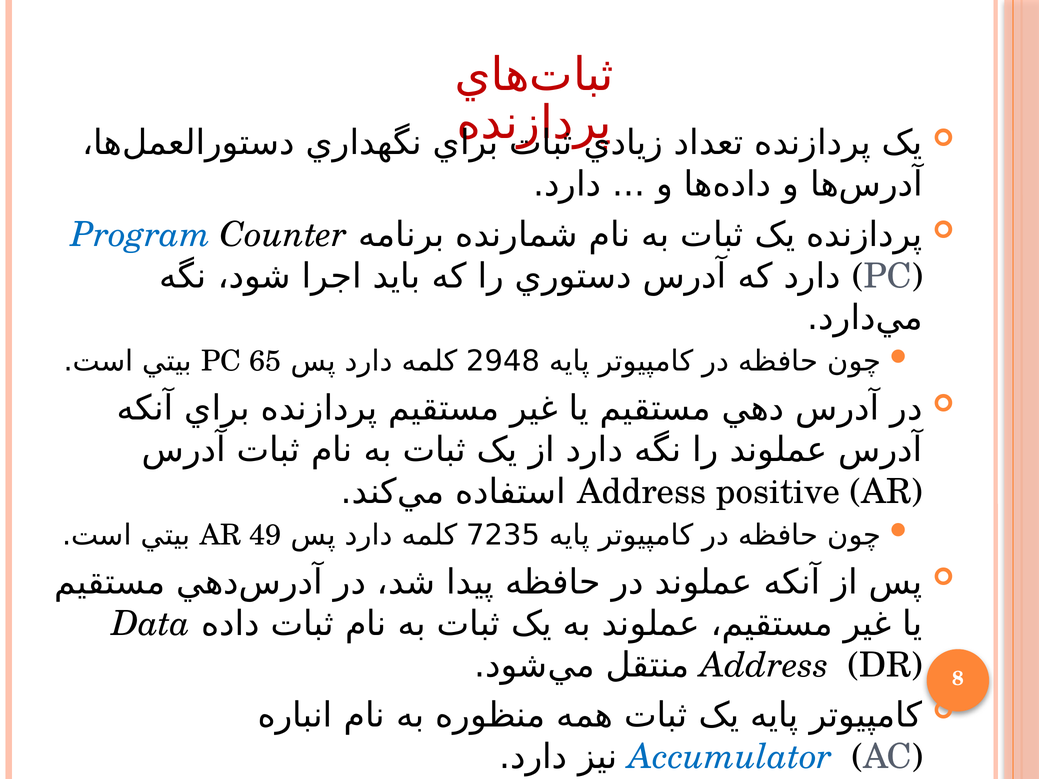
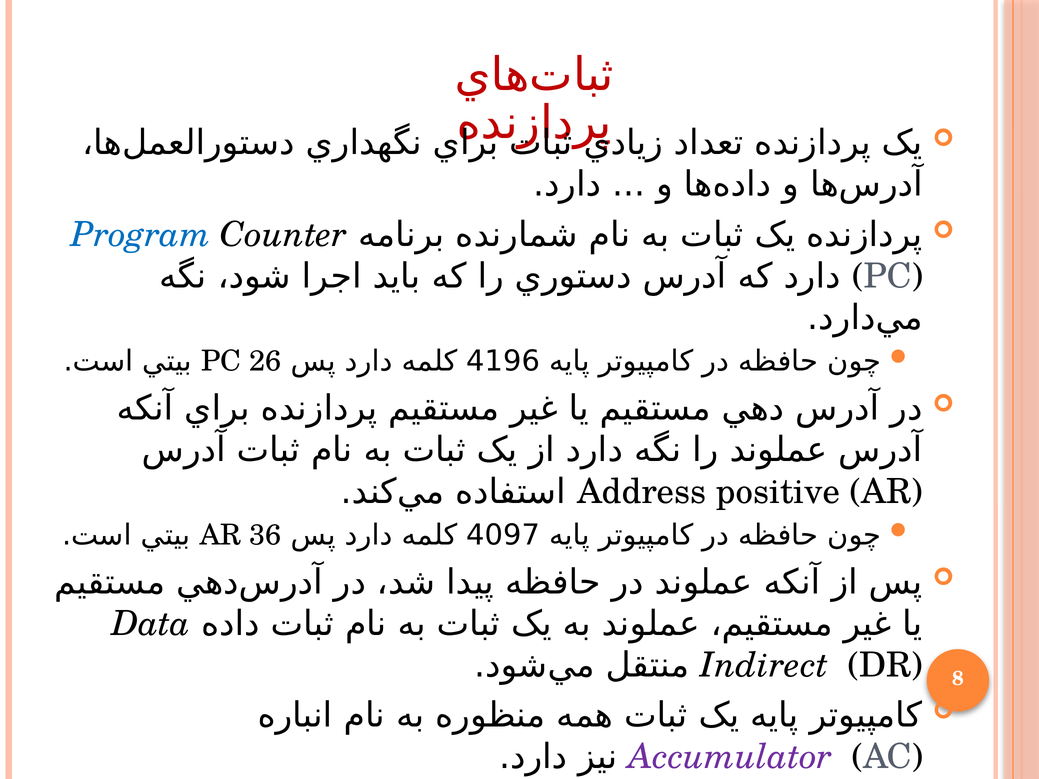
2948: 2948 -> 4196
65: 65 -> 26
7235: 7235 -> 4097
49: 49 -> 36
Address at (764, 666): Address -> Indirect
Accumulator colour: blue -> purple
